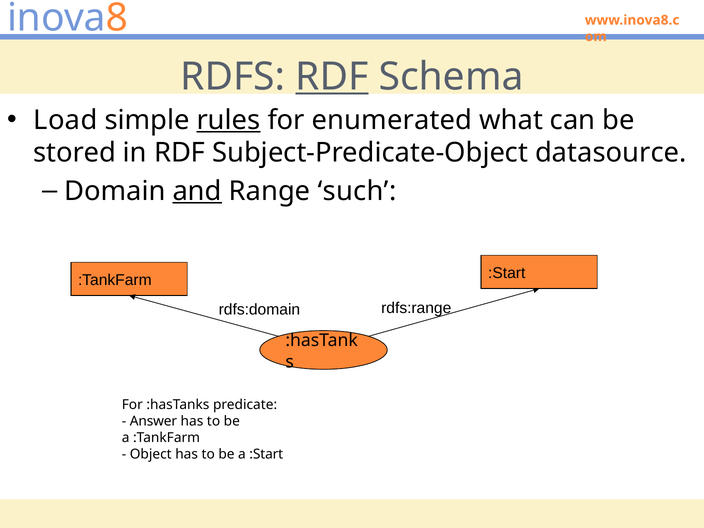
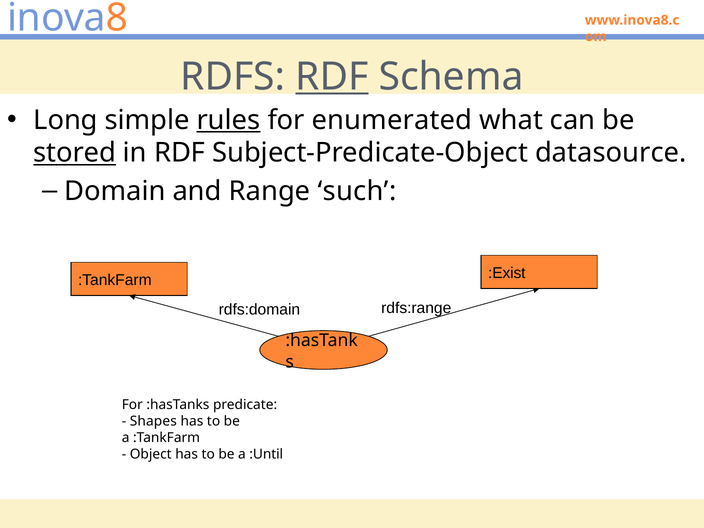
Load: Load -> Long
stored underline: none -> present
and underline: present -> none
:TankFarm :Start: :Start -> :Exist
Answer: Answer -> Shapes
a :Start: :Start -> :Until
